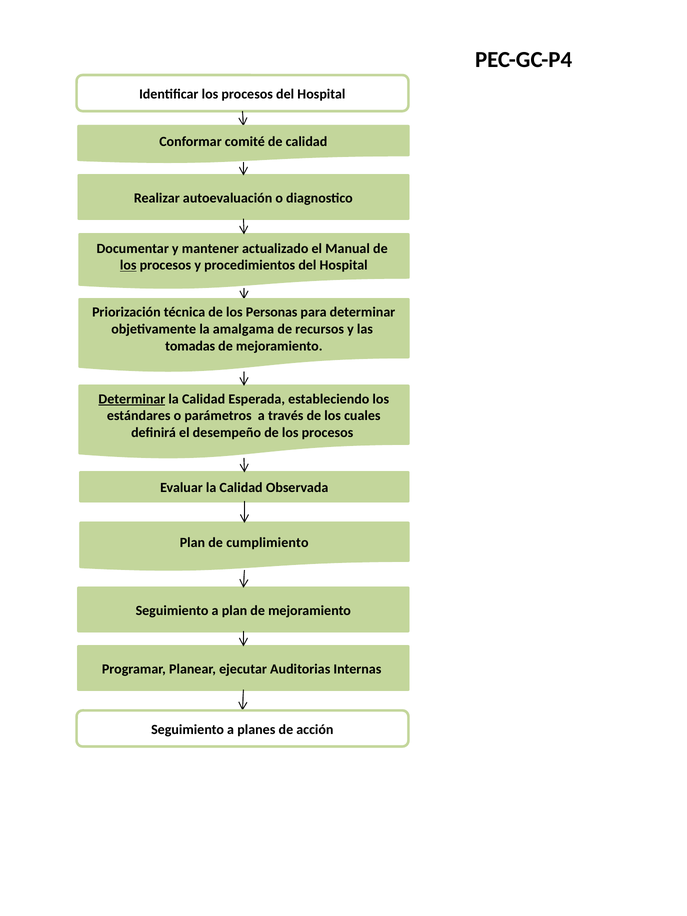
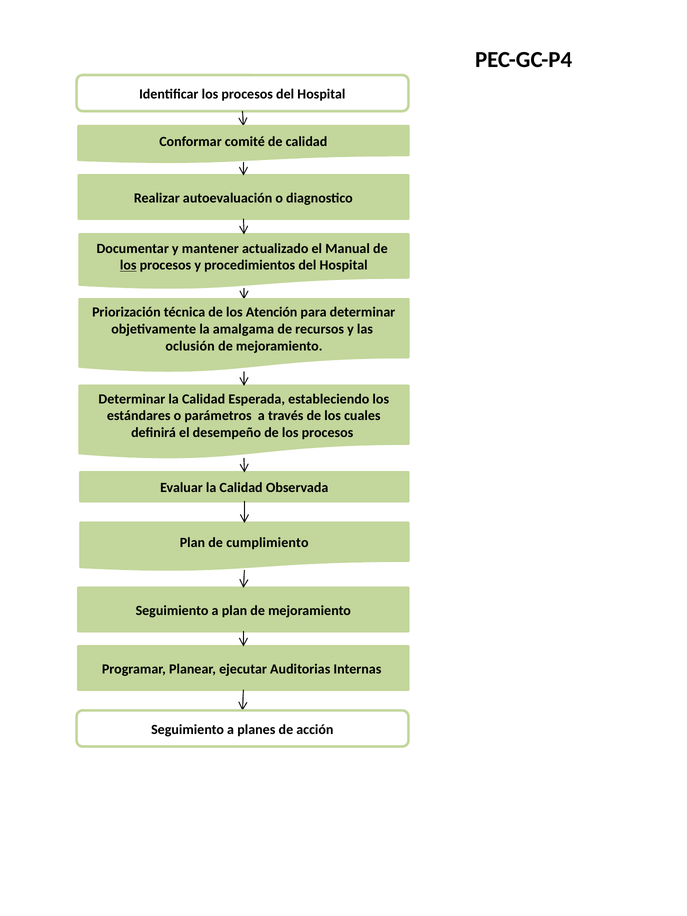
Personas: Personas -> Atención
tomadas: tomadas -> oclusión
Determinar at (132, 399) underline: present -> none
